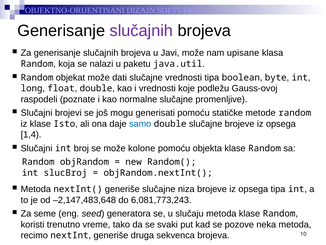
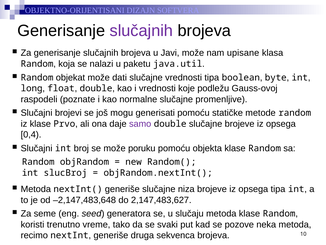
Isto: Isto -> Prvo
samo colour: blue -> purple
1,4: 1,4 -> 0,4
kolone: kolone -> poruku
6,081,773,243: 6,081,773,243 -> 2,147,483,627
